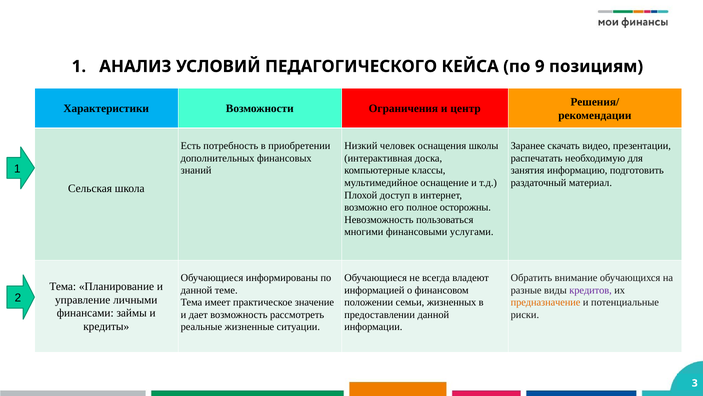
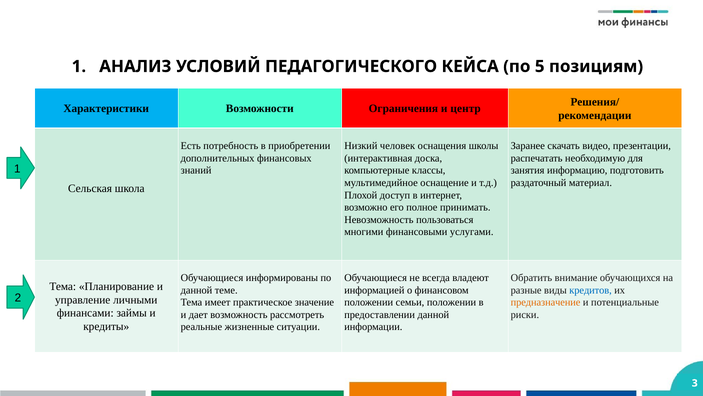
9: 9 -> 5
осторожны: осторожны -> принимать
кредитов colour: purple -> blue
семьи жизненных: жизненных -> положении
